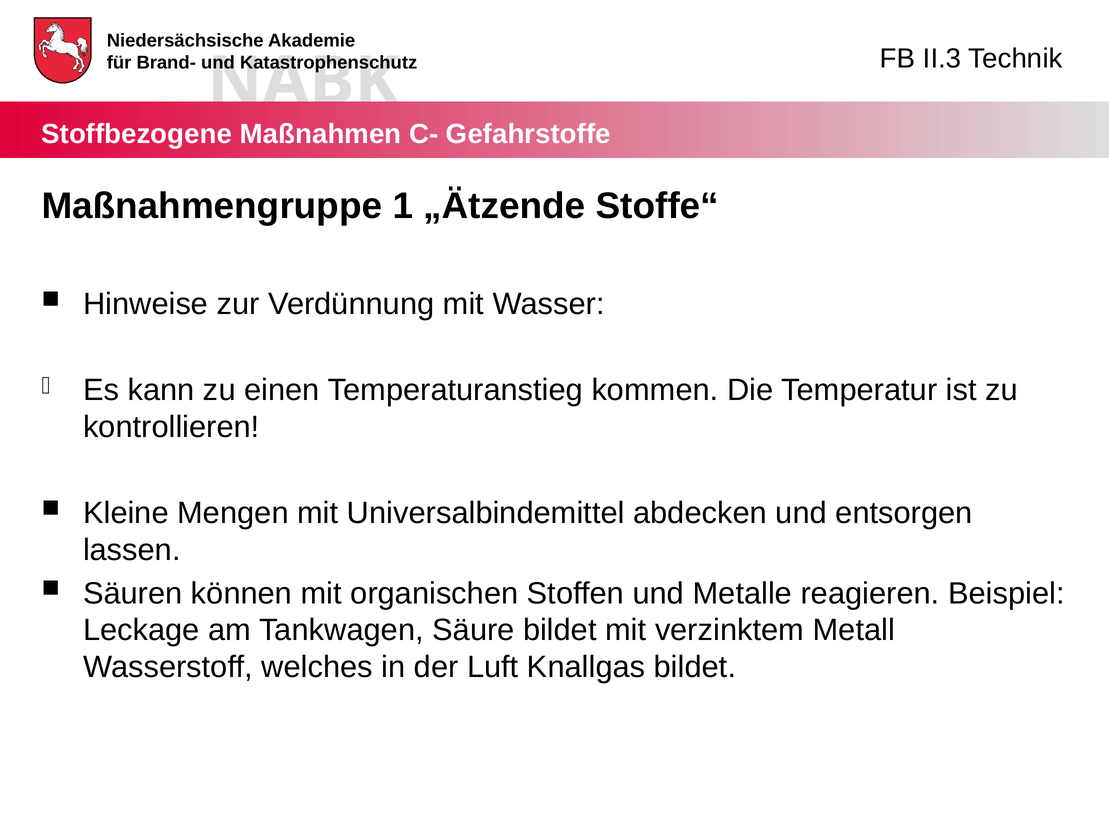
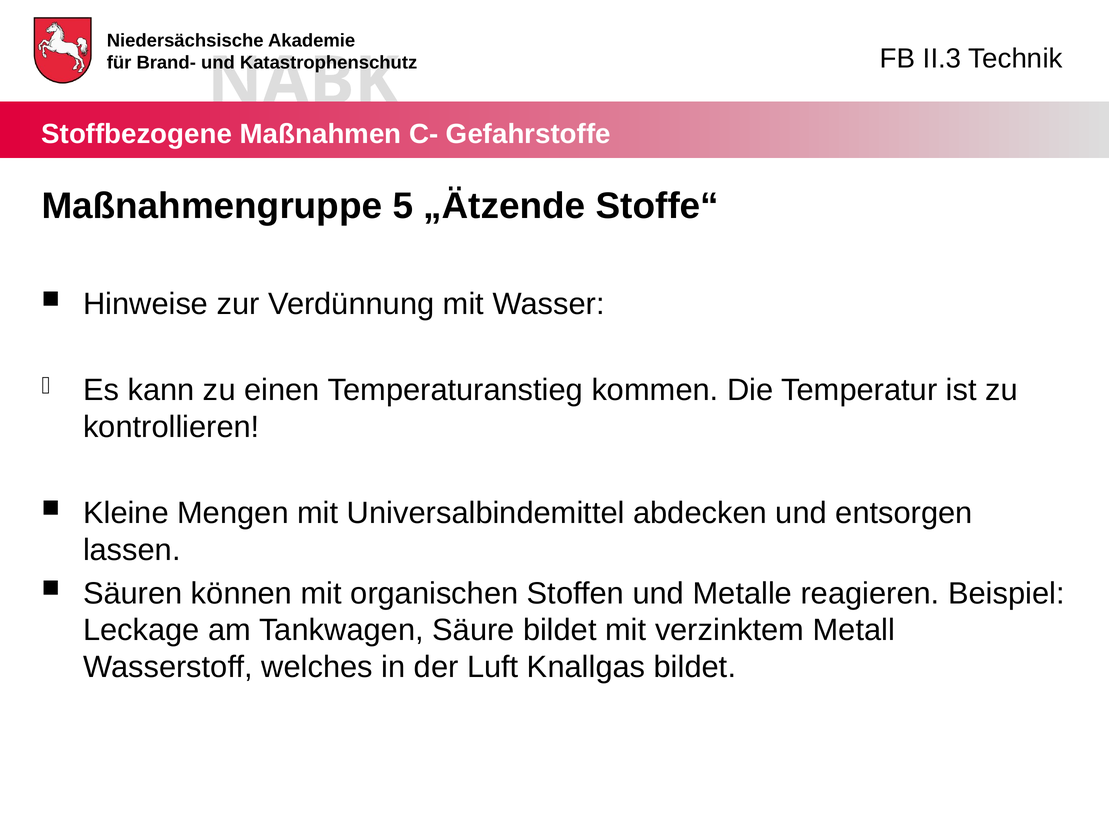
1: 1 -> 5
